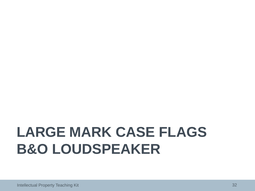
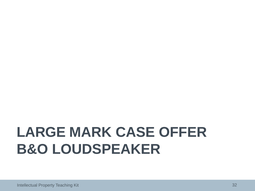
FLAGS: FLAGS -> OFFER
